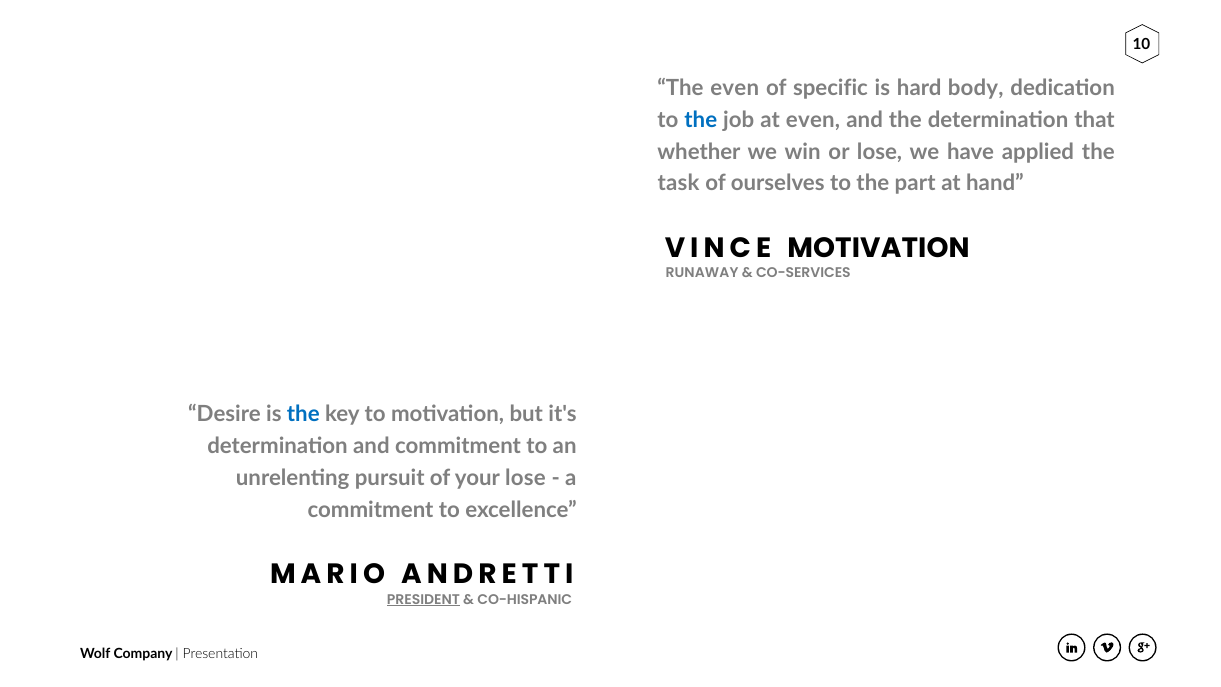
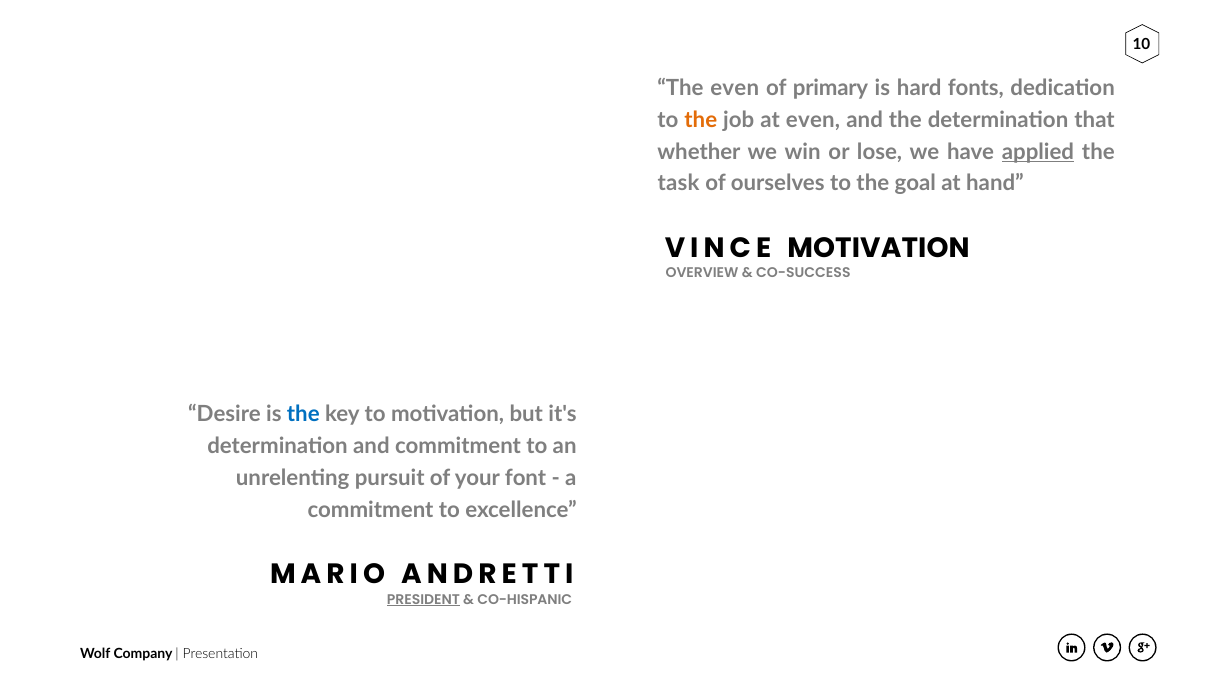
specific: specific -> primary
body: body -> fonts
the at (701, 120) colour: blue -> orange
applied underline: none -> present
part: part -> goal
RUNAWAY: RUNAWAY -> OVERVIEW
CO-SERVICES: CO-SERVICES -> CO-SUCCESS
your lose: lose -> font
